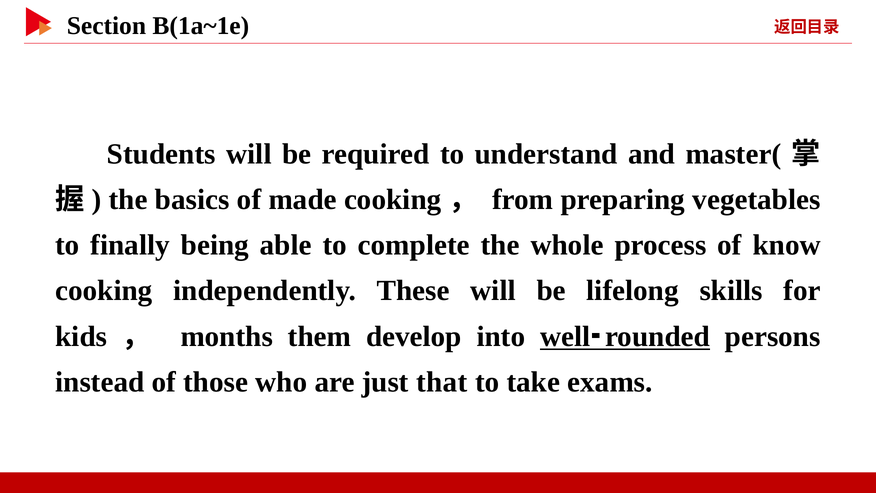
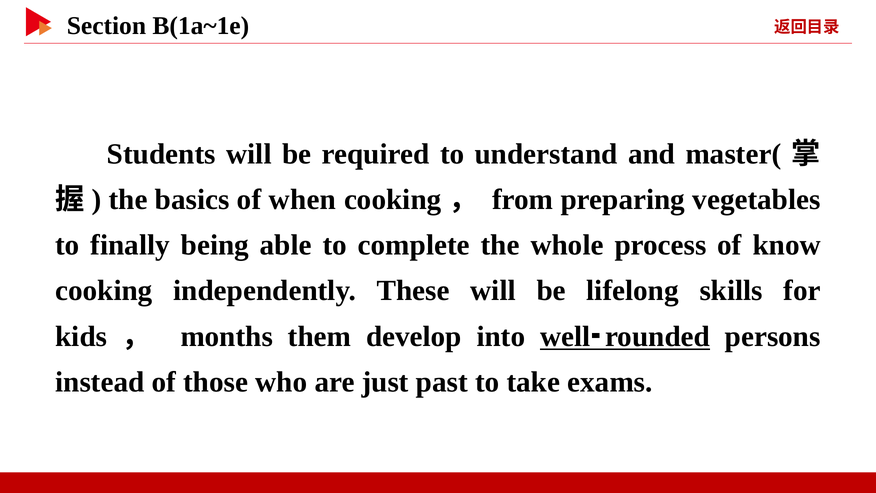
made: made -> when
that: that -> past
